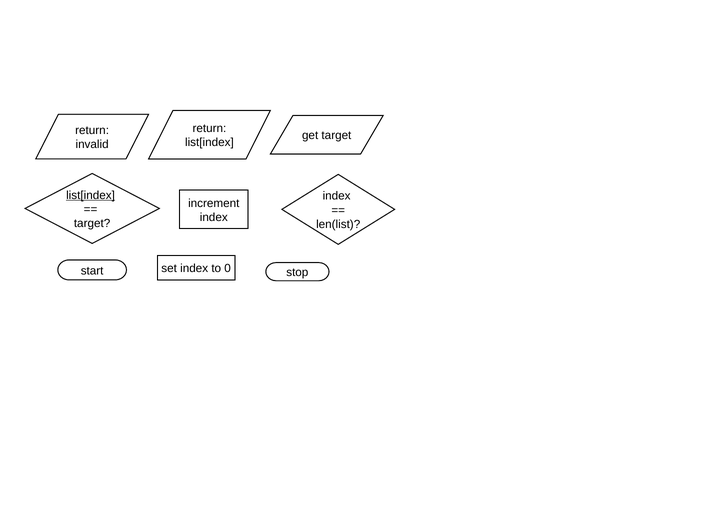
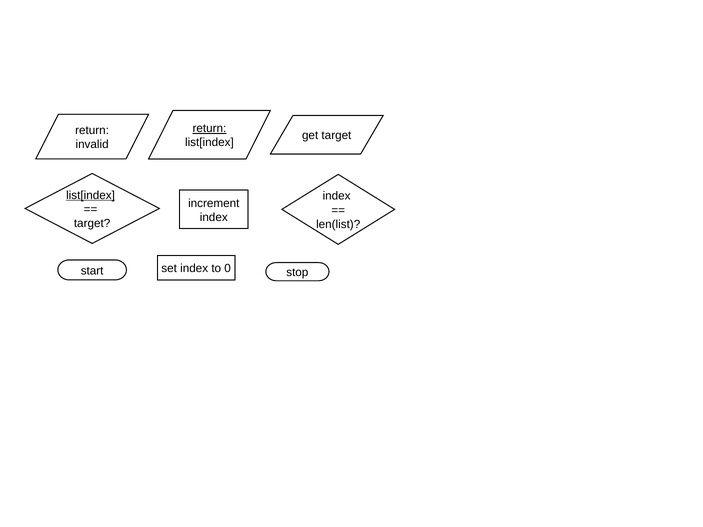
return at (209, 129) underline: none -> present
